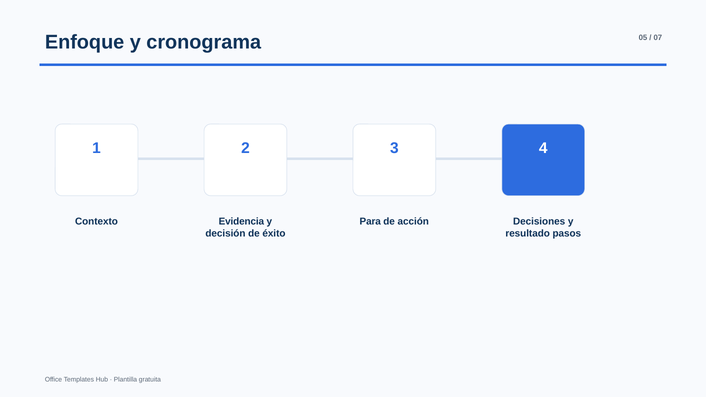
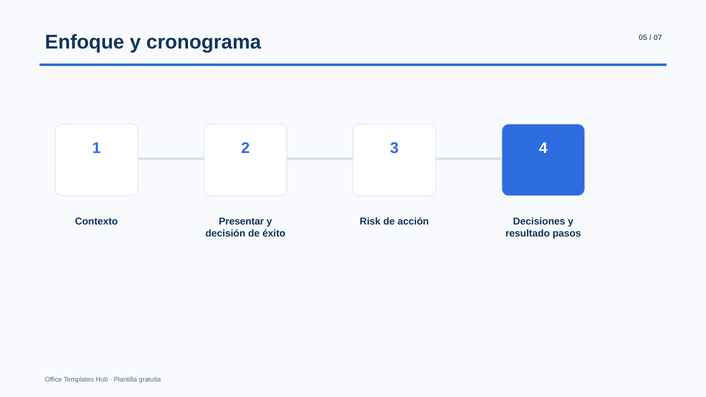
Evidencia: Evidencia -> Presentar
Para: Para -> Risk
